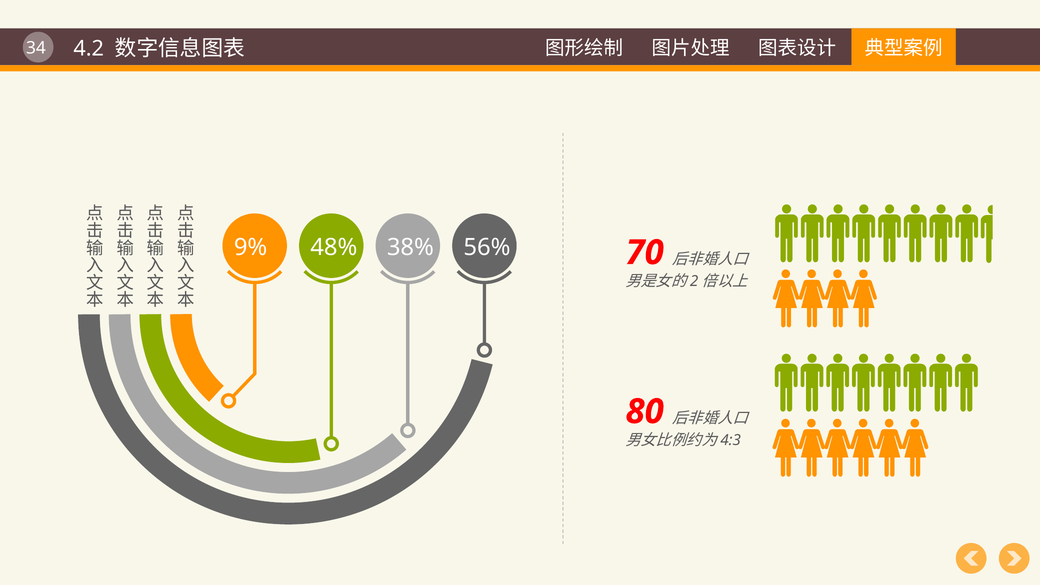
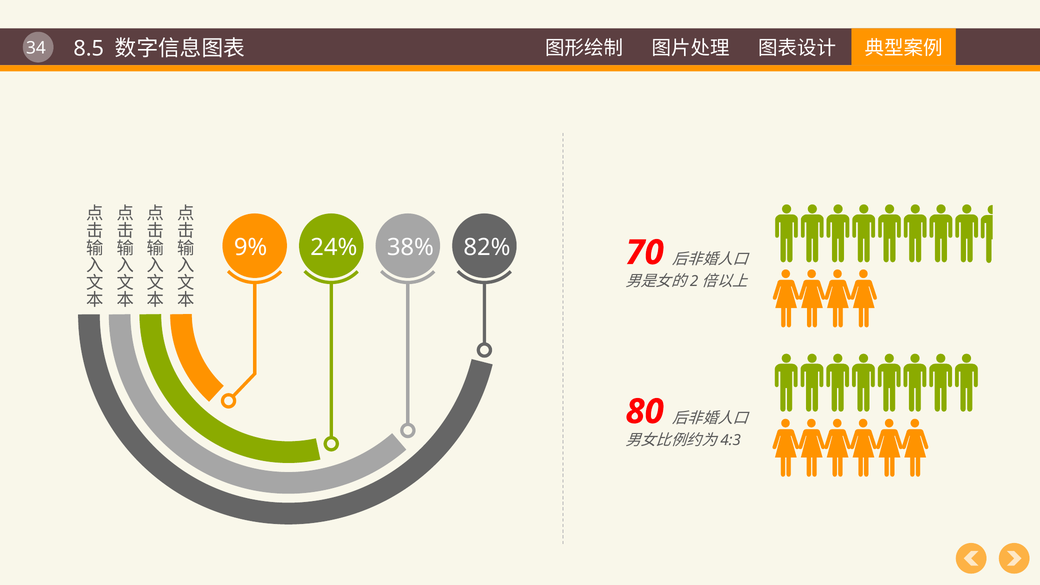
4.2: 4.2 -> 8.5
48%: 48% -> 24%
56%: 56% -> 82%
